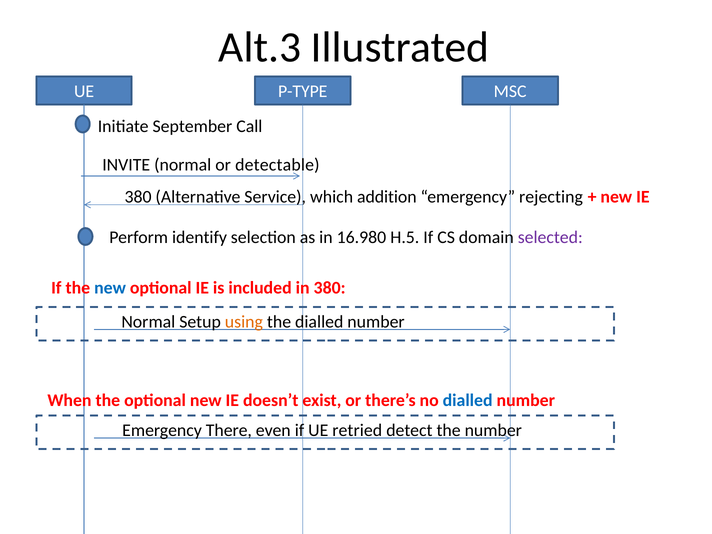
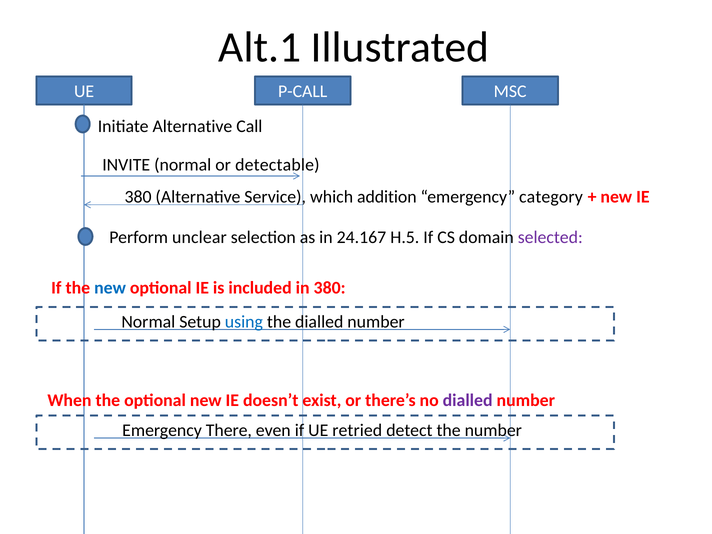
Alt.3: Alt.3 -> Alt.1
P-TYPE: P-TYPE -> P-CALL
Initiate September: September -> Alternative
rejecting: rejecting -> category
identify: identify -> unclear
16.980: 16.980 -> 24.167
using colour: orange -> blue
dialled at (468, 400) colour: blue -> purple
